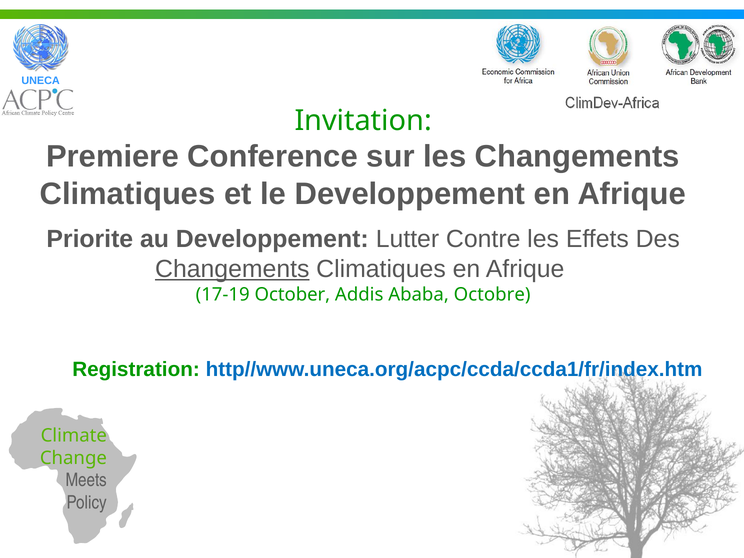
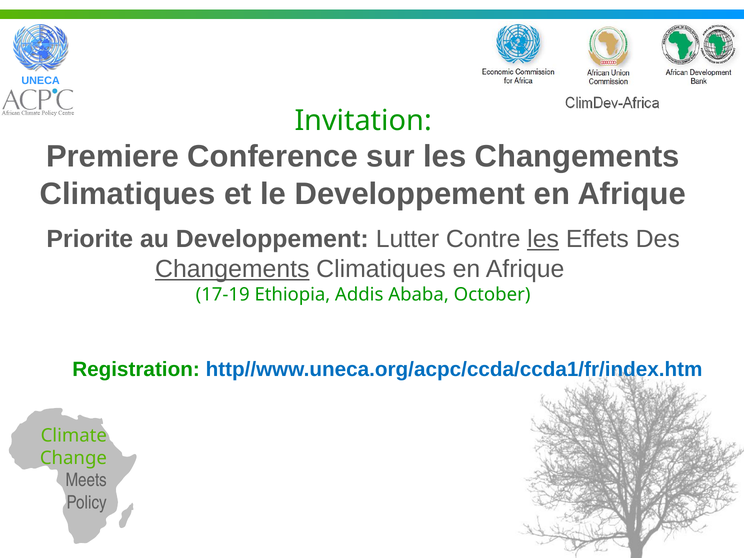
les at (543, 239) underline: none -> present
October: October -> Ethiopia
Octobre: Octobre -> October
